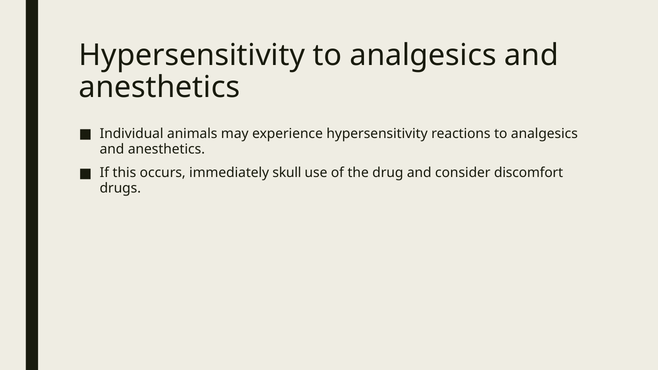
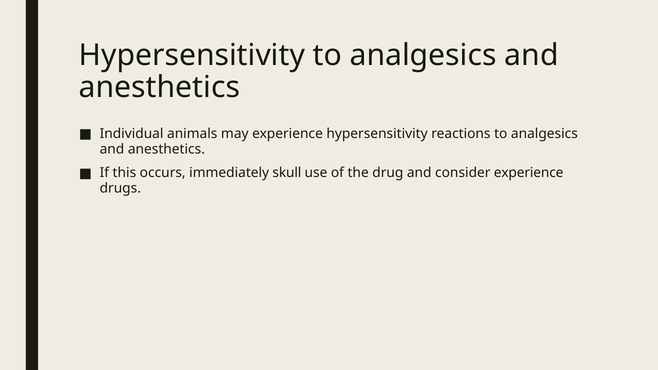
consider discomfort: discomfort -> experience
